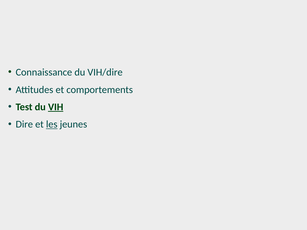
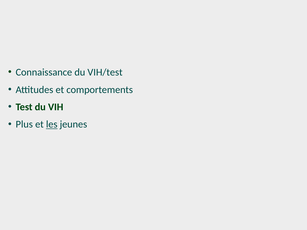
VIH/dire: VIH/dire -> VIH/test
VIH underline: present -> none
Dire: Dire -> Plus
